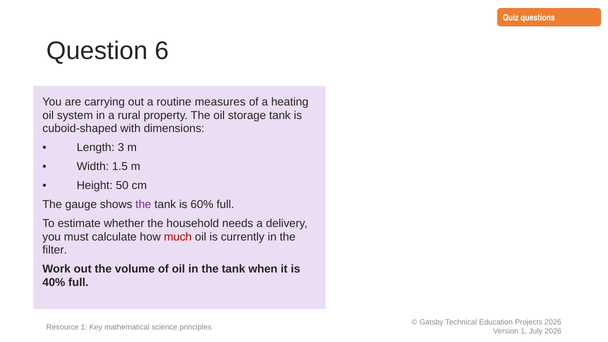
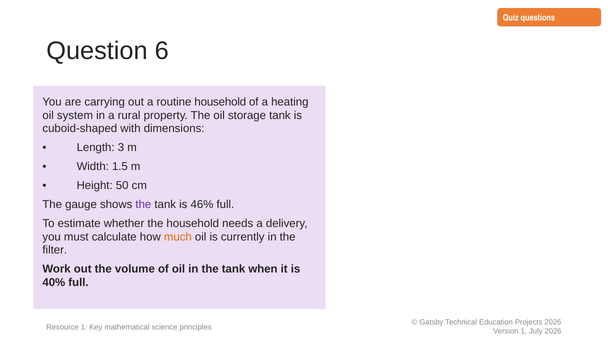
routine measures: measures -> household
60%: 60% -> 46%
much colour: red -> orange
